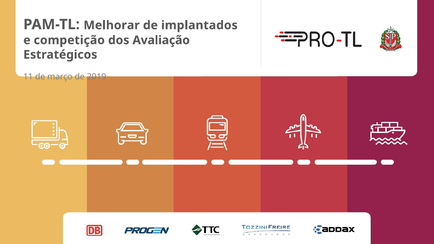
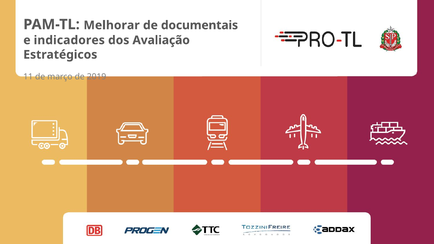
implantados: implantados -> documentais
competição: competição -> indicadores
